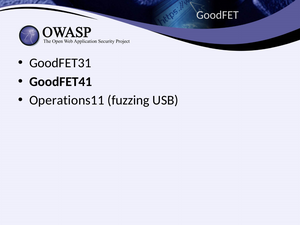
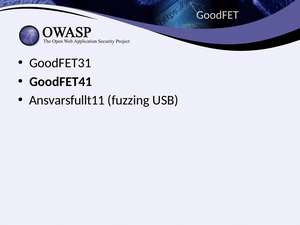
Operations11: Operations11 -> Ansvarsfullt11
